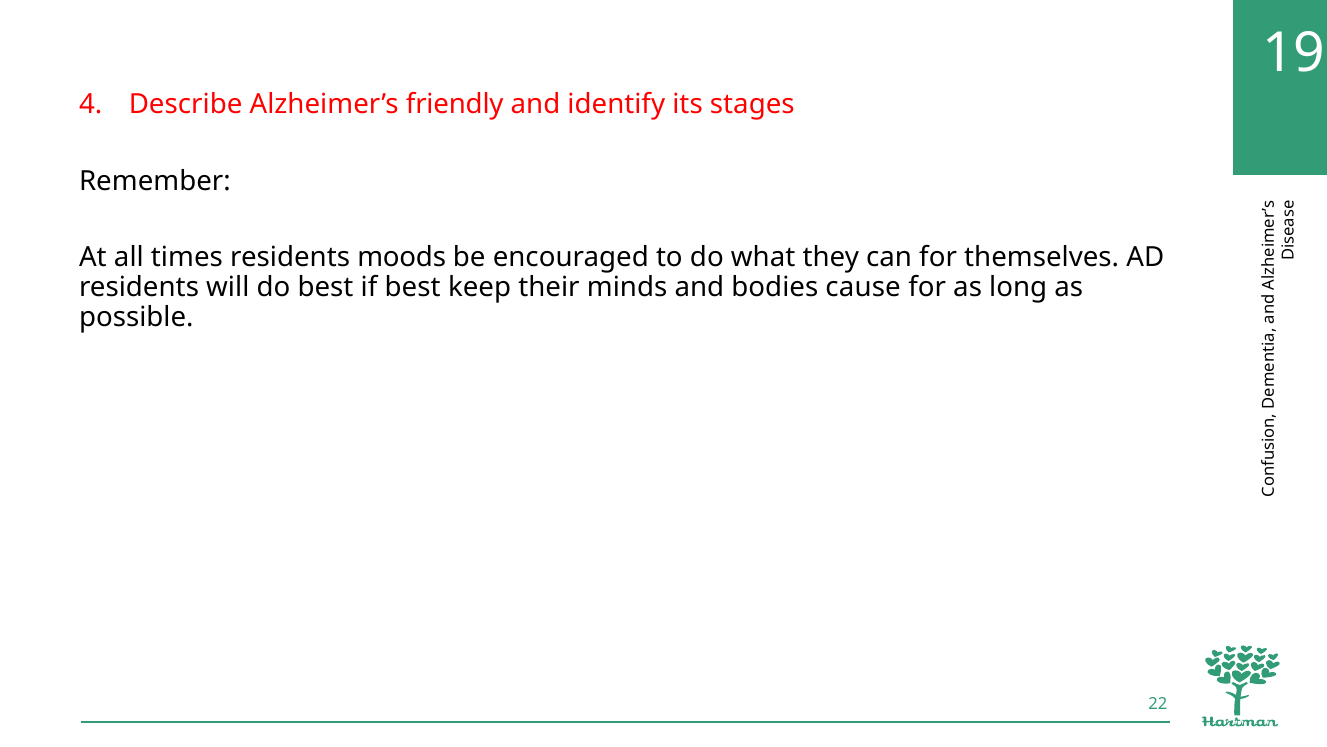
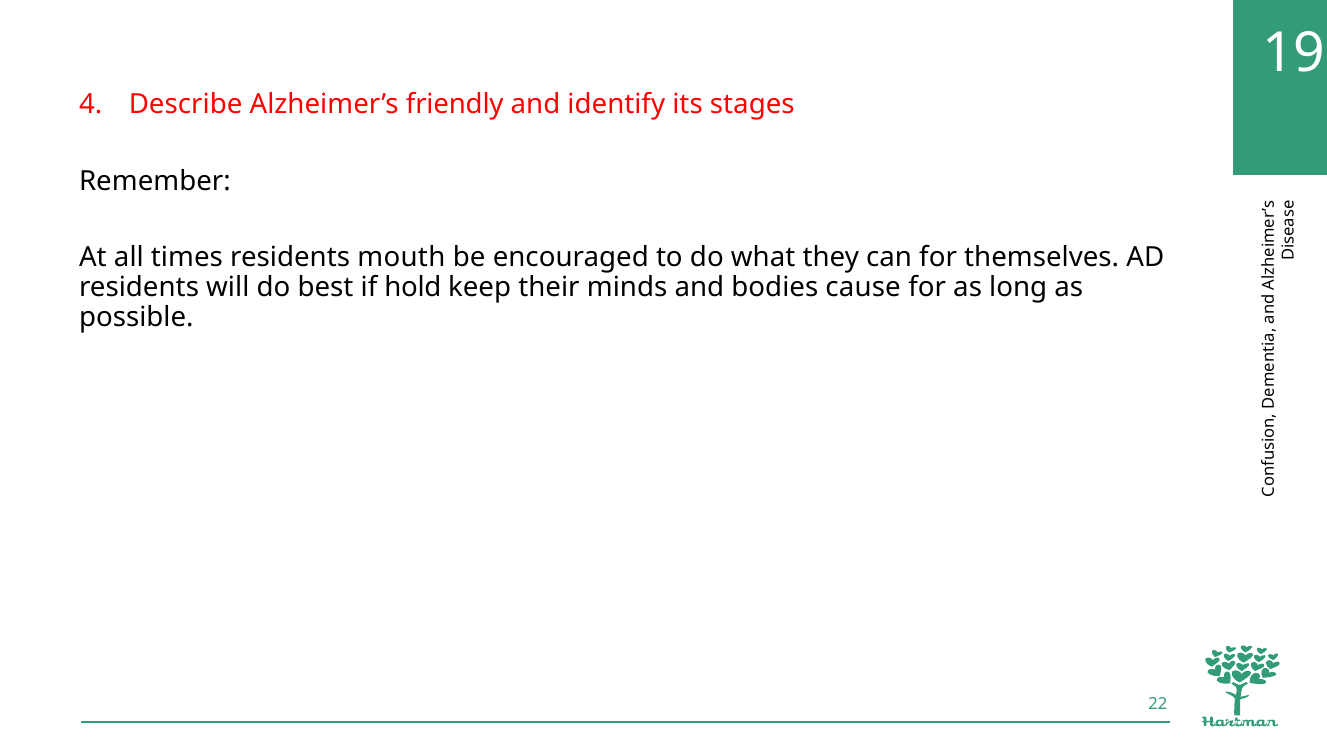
moods: moods -> mouth
if best: best -> hold
